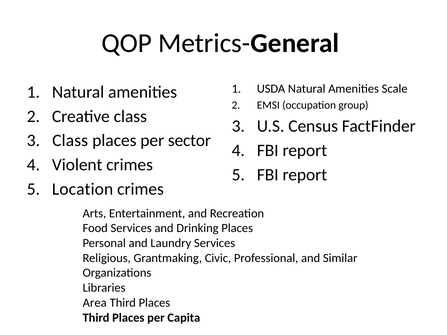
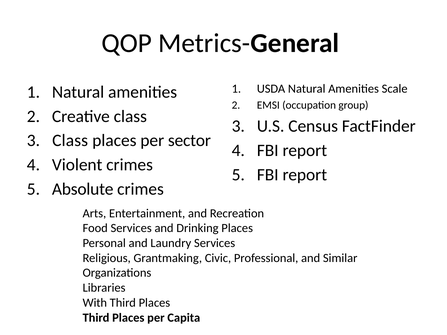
Location: Location -> Absolute
Area: Area -> With
